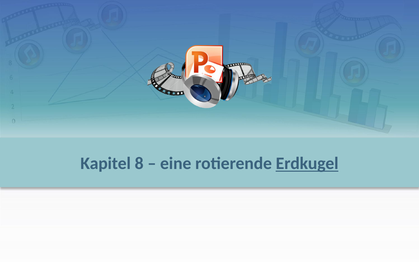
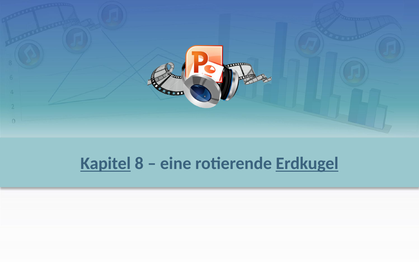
Kapitel underline: none -> present
